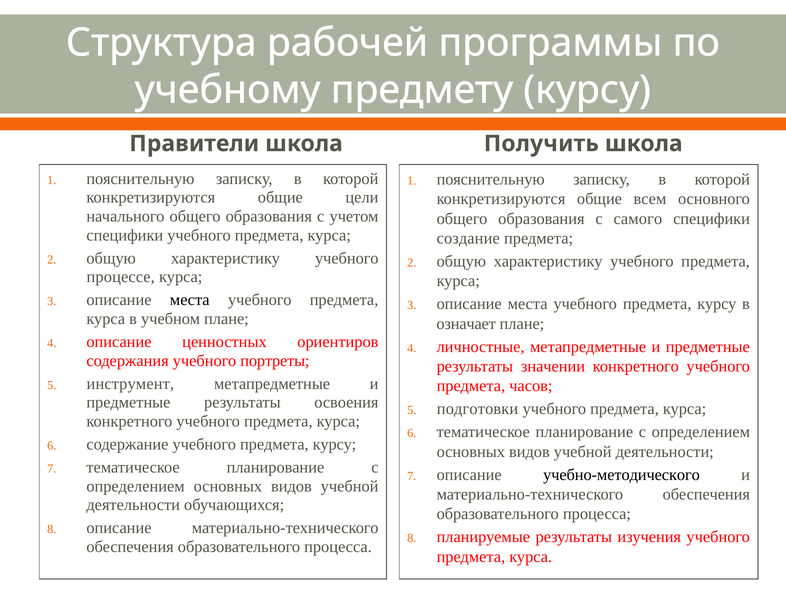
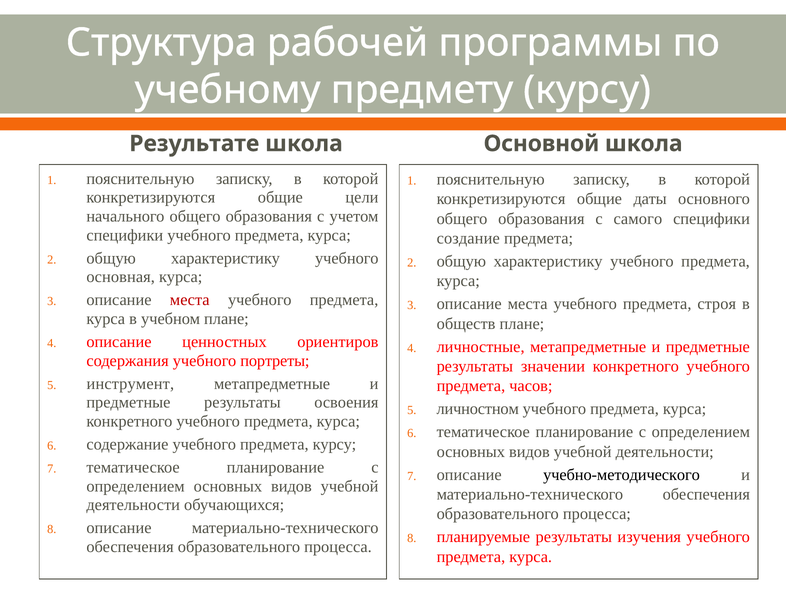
Правители: Правители -> Результате
Получить: Получить -> Основной
всем: всем -> даты
процессе: процессе -> основная
места at (190, 300) colour: black -> red
места учебного предмета курсу: курсу -> строя
означает: означает -> обществ
подготовки: подготовки -> личностном
